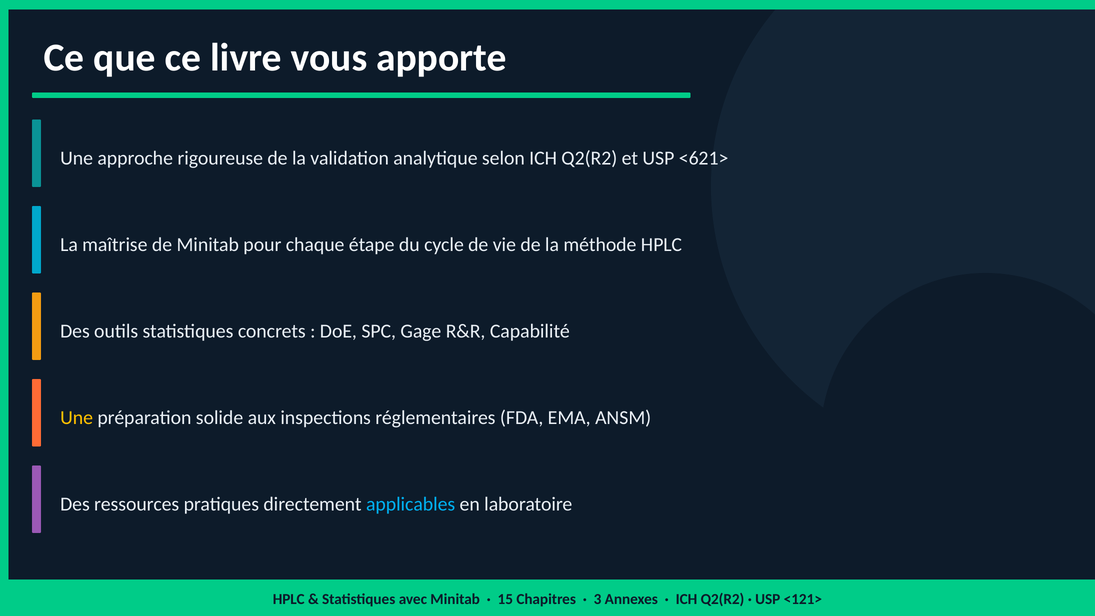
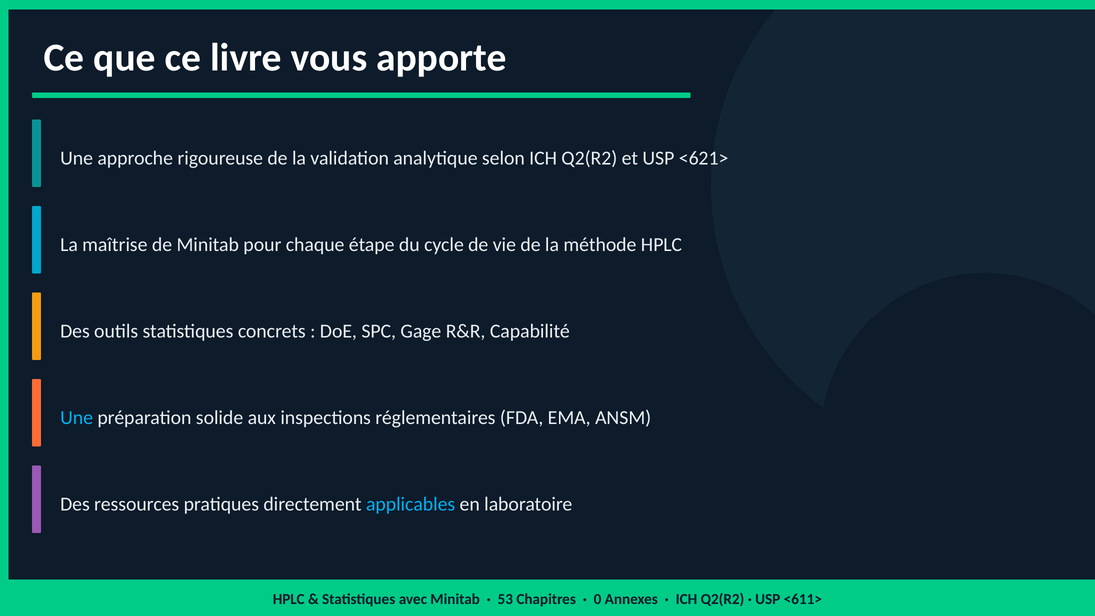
Une at (77, 418) colour: yellow -> light blue
15: 15 -> 53
3: 3 -> 0
<121>: <121> -> <611>
